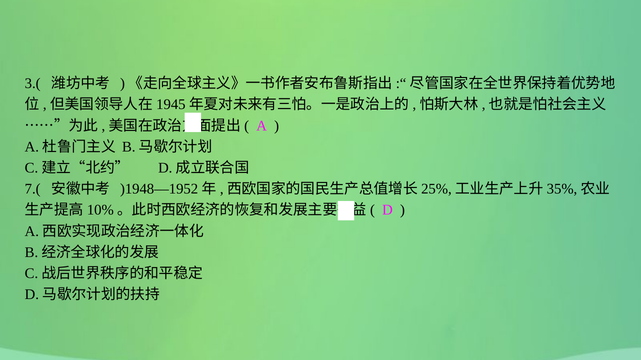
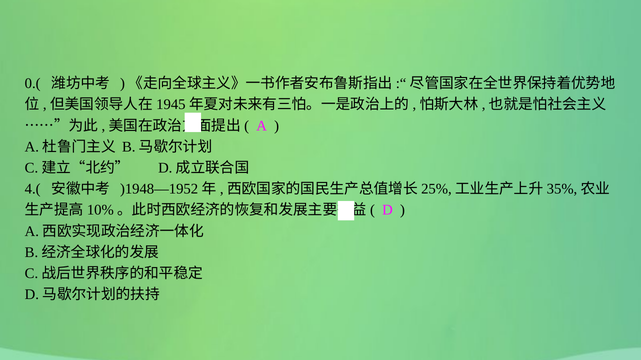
3.(: 3.( -> 0.(
7.(: 7.( -> 4.(
